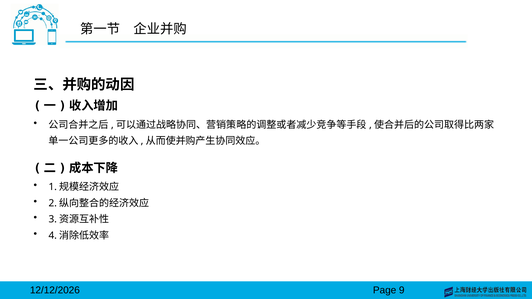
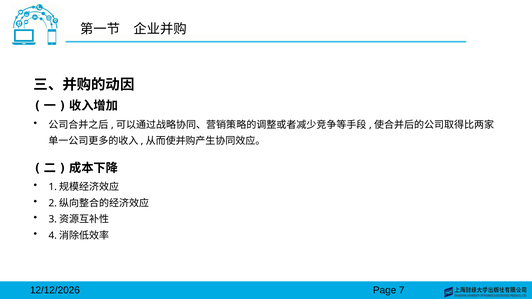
9: 9 -> 7
